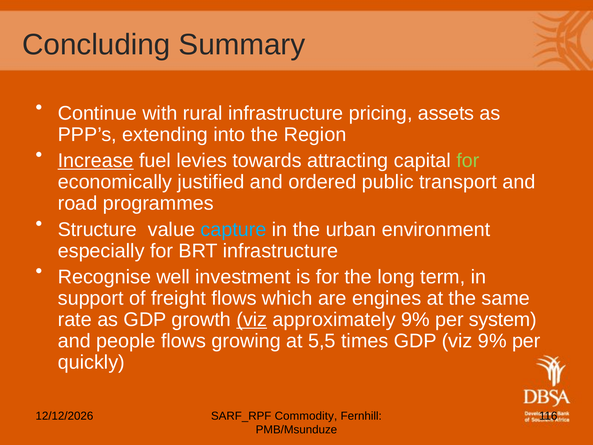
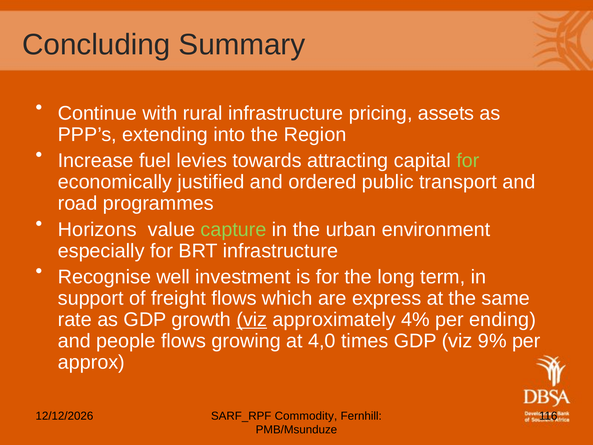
Increase underline: present -> none
Structure: Structure -> Horizons
capture colour: light blue -> light green
engines: engines -> express
approximately 9%: 9% -> 4%
system: system -> ending
5,5: 5,5 -> 4,0
quickly: quickly -> approx
